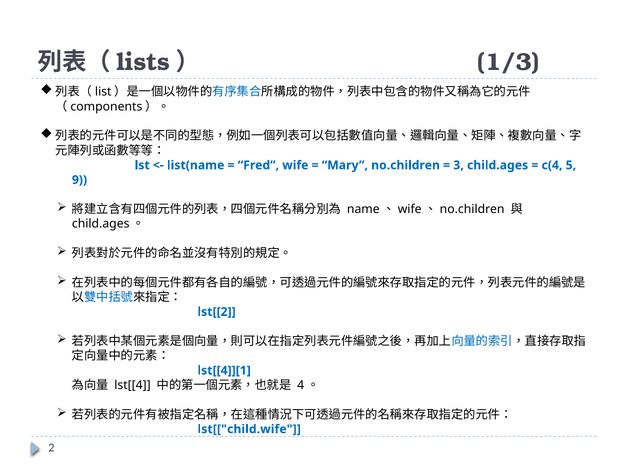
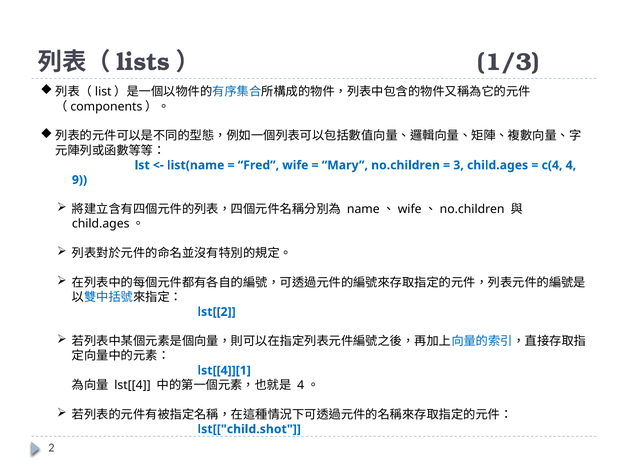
5: 5 -> 4
lst[["child.wife: lst[["child.wife -> lst[["child.shot
